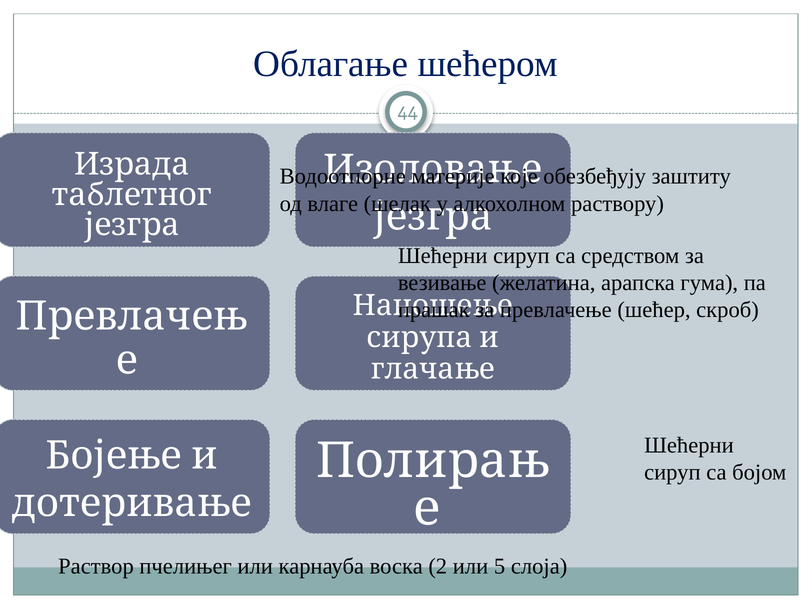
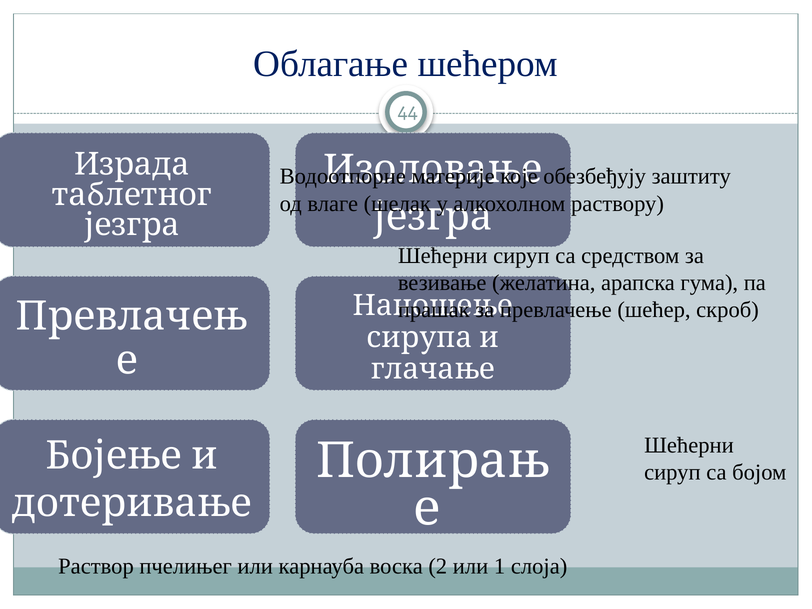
5: 5 -> 1
